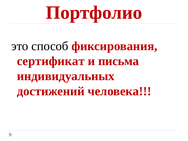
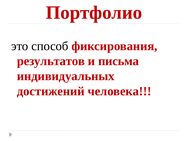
сертификат: сертификат -> результатов
